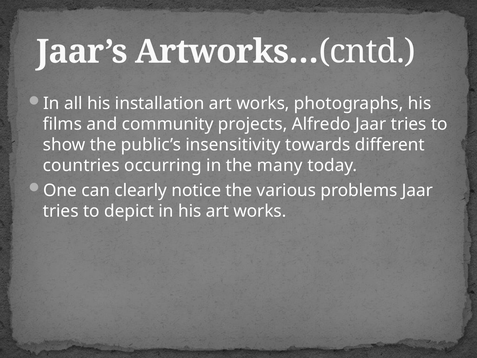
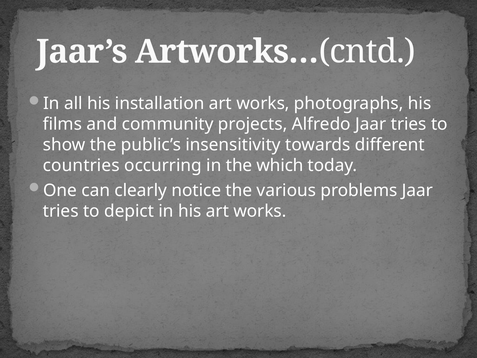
many: many -> which
